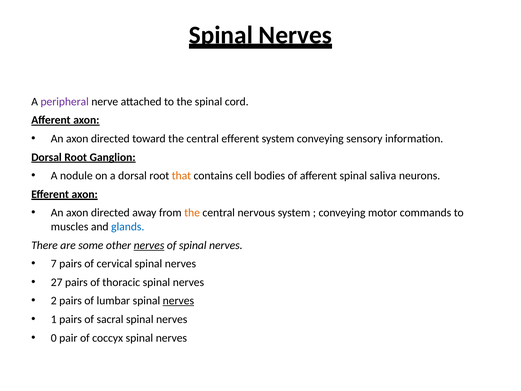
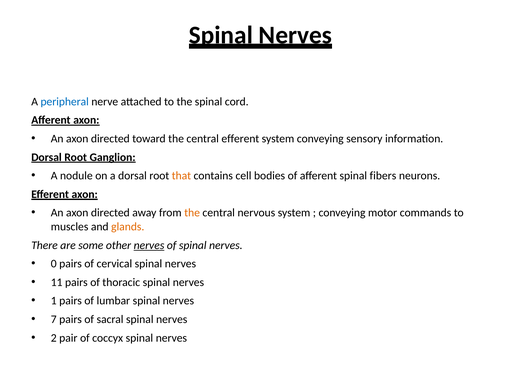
peripheral colour: purple -> blue
saliva: saliva -> fibers
glands colour: blue -> orange
7: 7 -> 0
27: 27 -> 11
2: 2 -> 1
nerves at (178, 301) underline: present -> none
1: 1 -> 7
0: 0 -> 2
